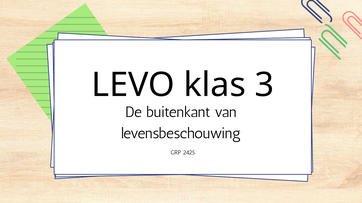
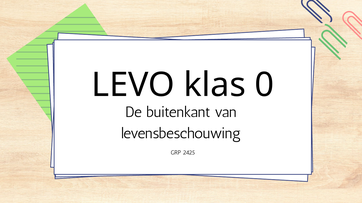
3: 3 -> 0
